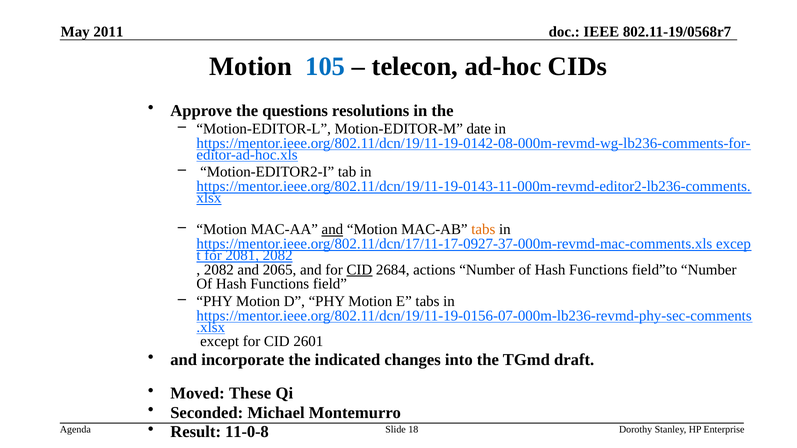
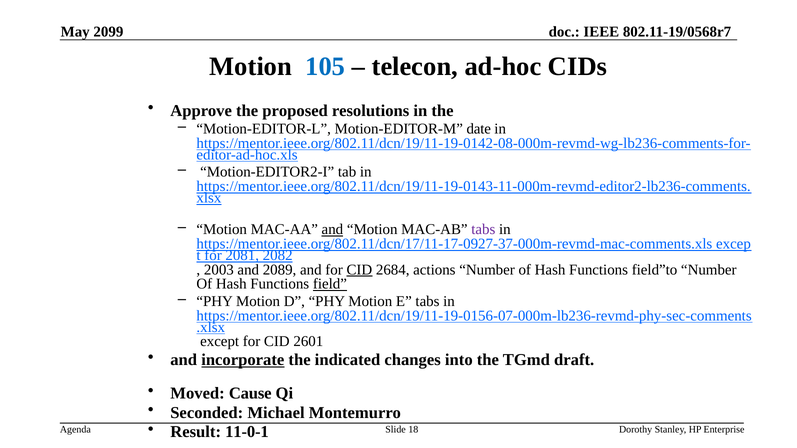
2011: 2011 -> 2099
questions: questions -> proposed
tabs at (483, 230) colour: orange -> purple
2082 at (219, 270): 2082 -> 2003
2065: 2065 -> 2089
field underline: none -> present
incorporate underline: none -> present
These: These -> Cause
11-0-8: 11-0-8 -> 11-0-1
